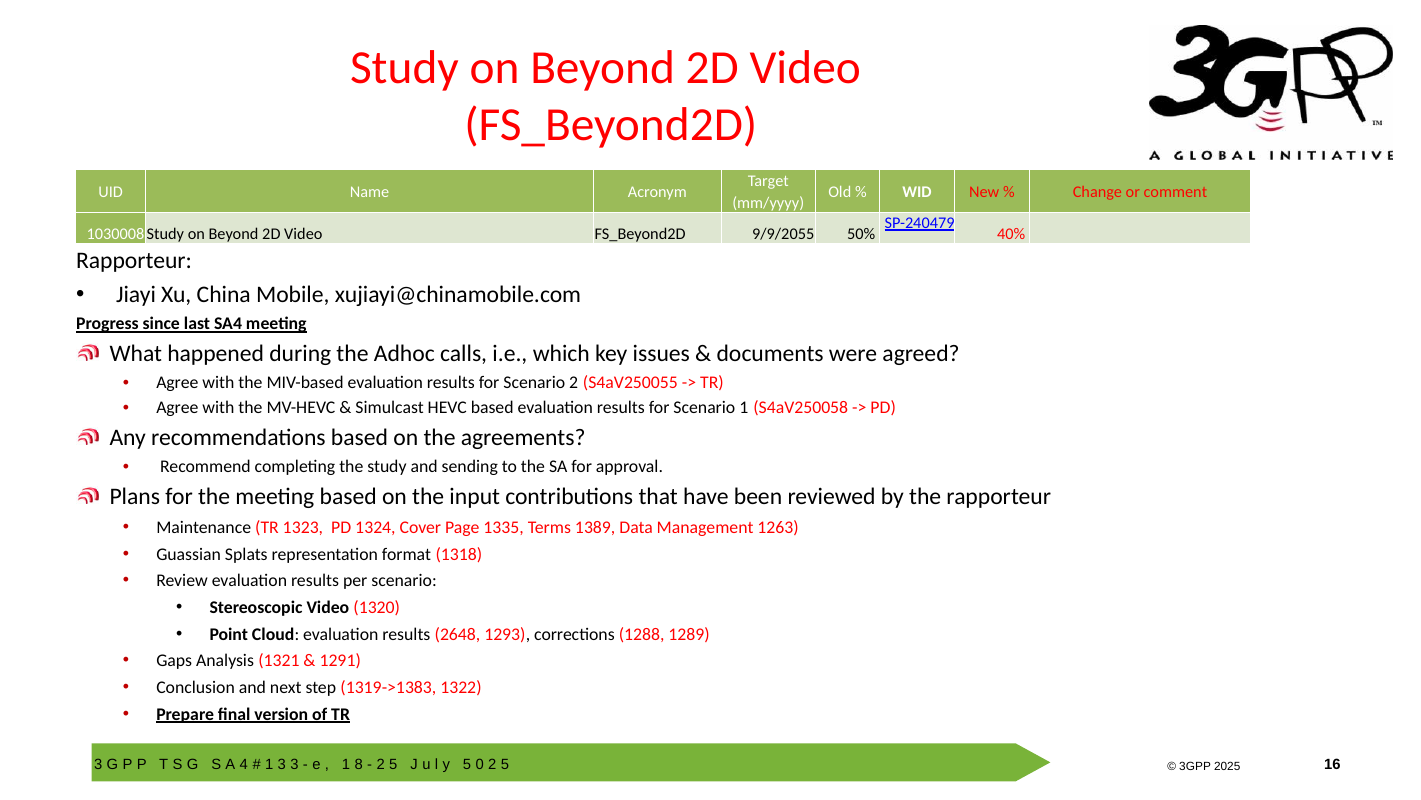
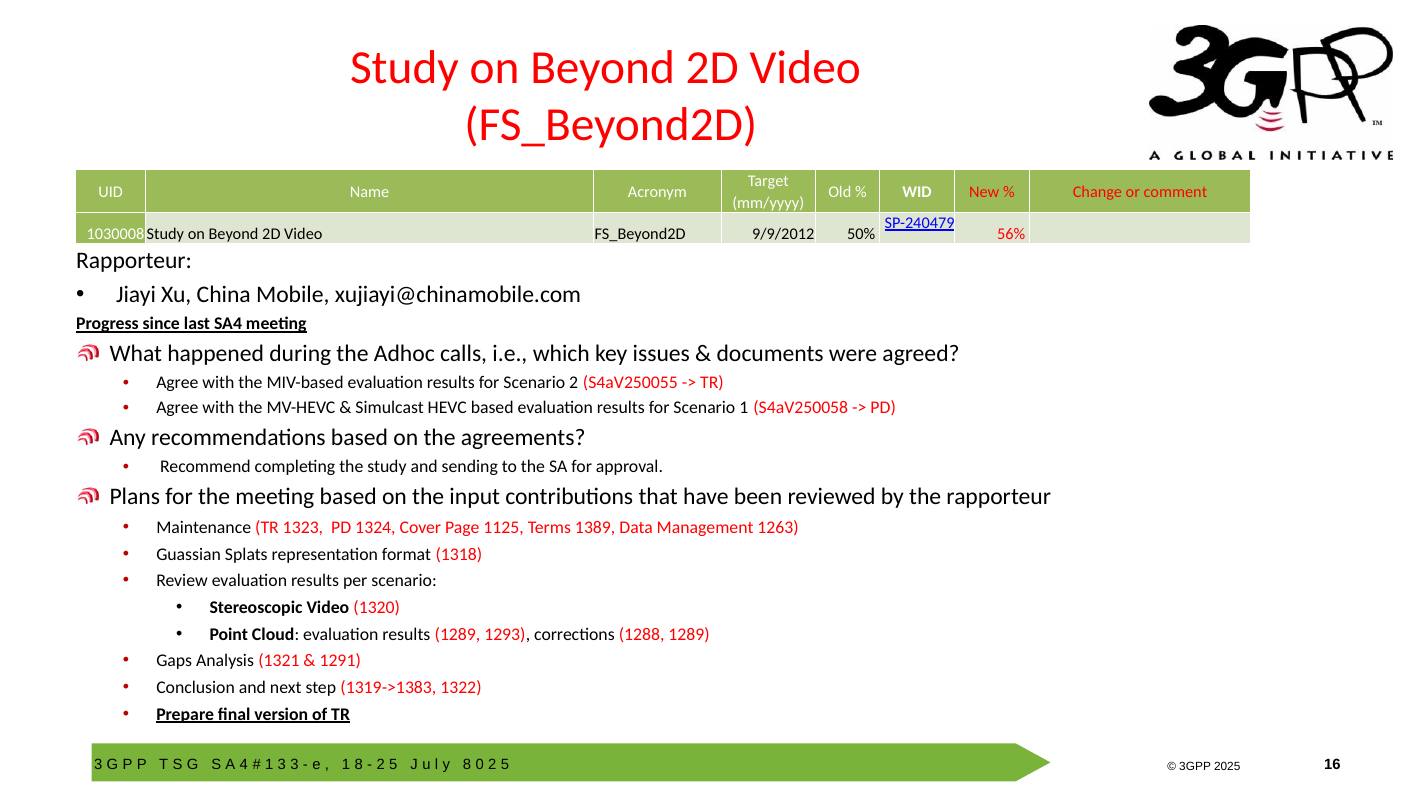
9/9/2055: 9/9/2055 -> 9/9/2012
40%: 40% -> 56%
1335: 1335 -> 1125
results 2648: 2648 -> 1289
5 at (467, 764): 5 -> 8
